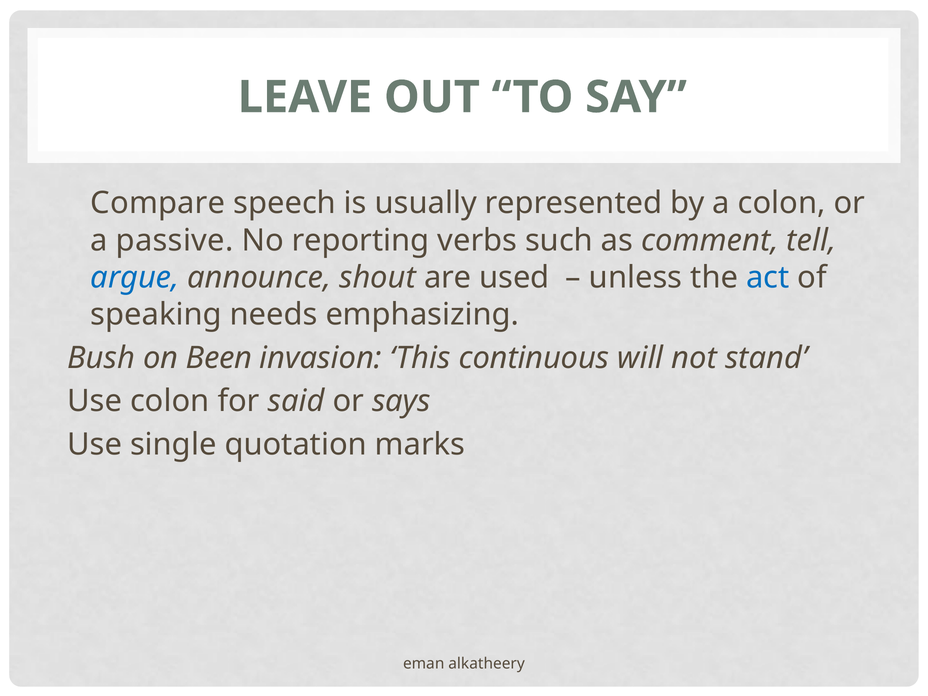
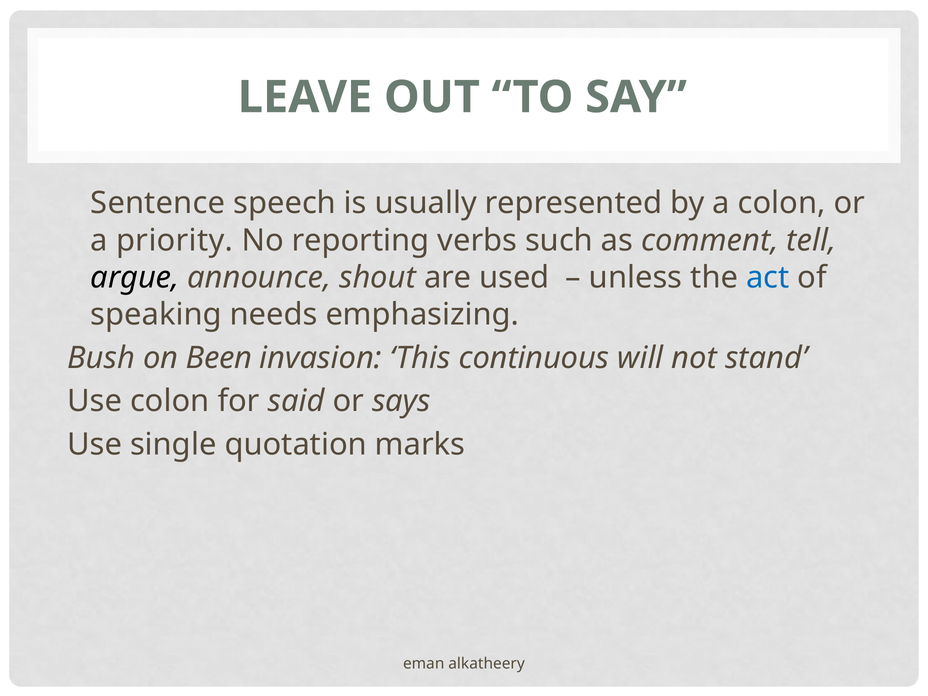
Compare: Compare -> Sentence
passive: passive -> priority
argue colour: blue -> black
